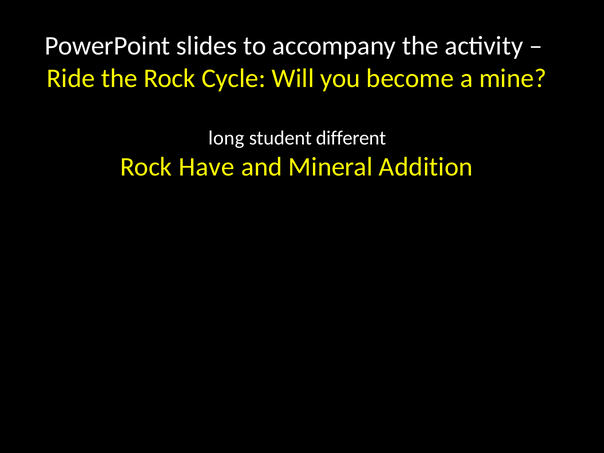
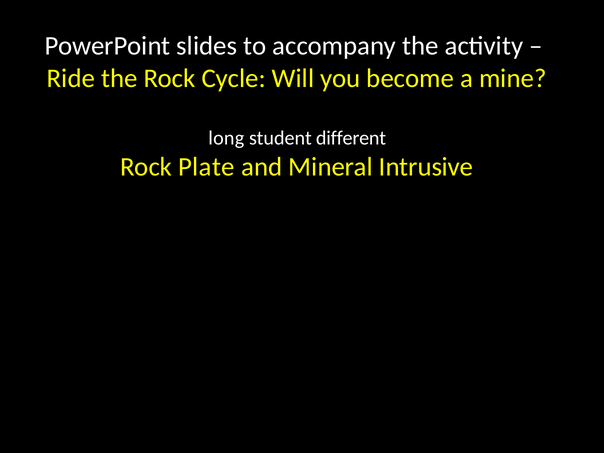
Have: Have -> Plate
Addition: Addition -> Intrusive
